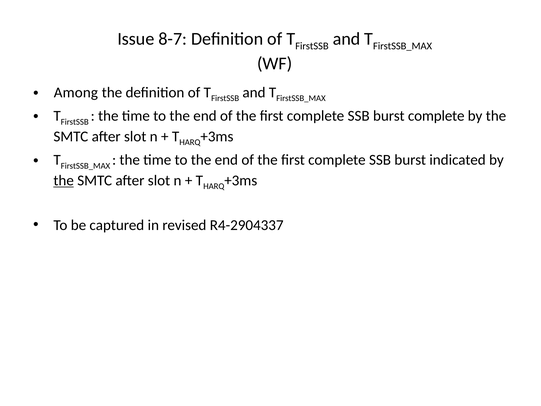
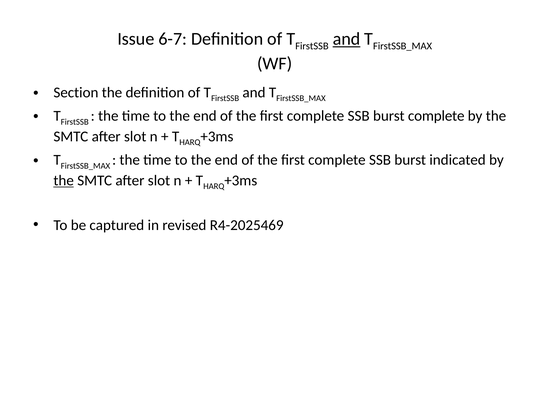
8-7: 8-7 -> 6-7
and at (346, 39) underline: none -> present
Among: Among -> Section
R4-2904337: R4-2904337 -> R4-2025469
